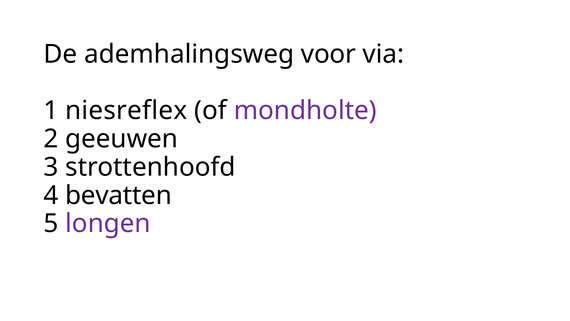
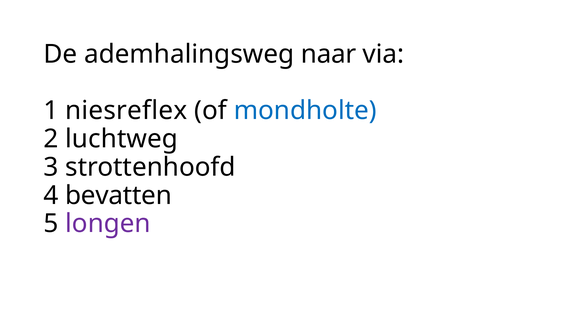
voor: voor -> naar
mondholte colour: purple -> blue
geeuwen: geeuwen -> luchtweg
